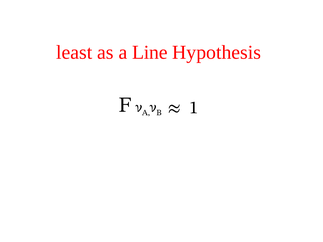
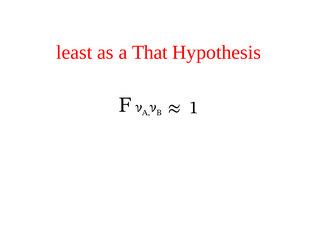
Line: Line -> That
